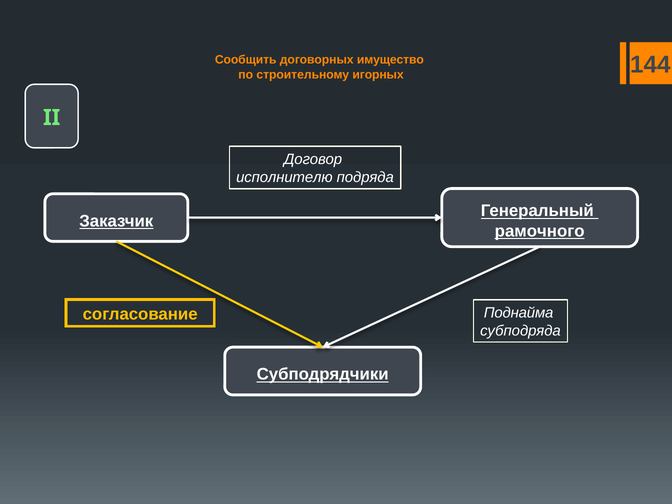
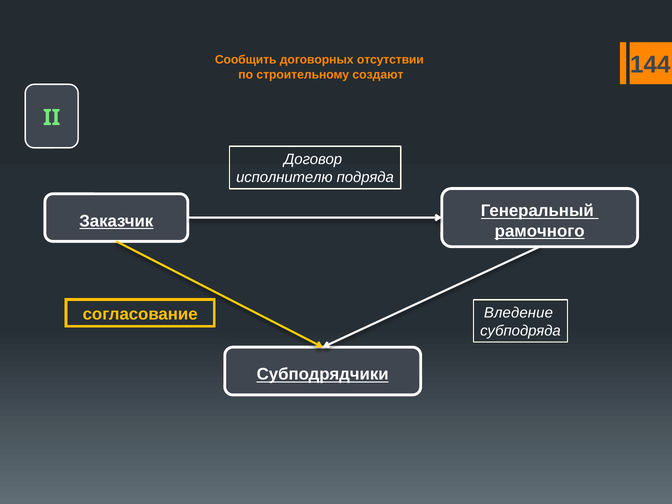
имущество: имущество -> отсутствии
игорных: игорных -> создают
Поднайма: Поднайма -> Вледение
